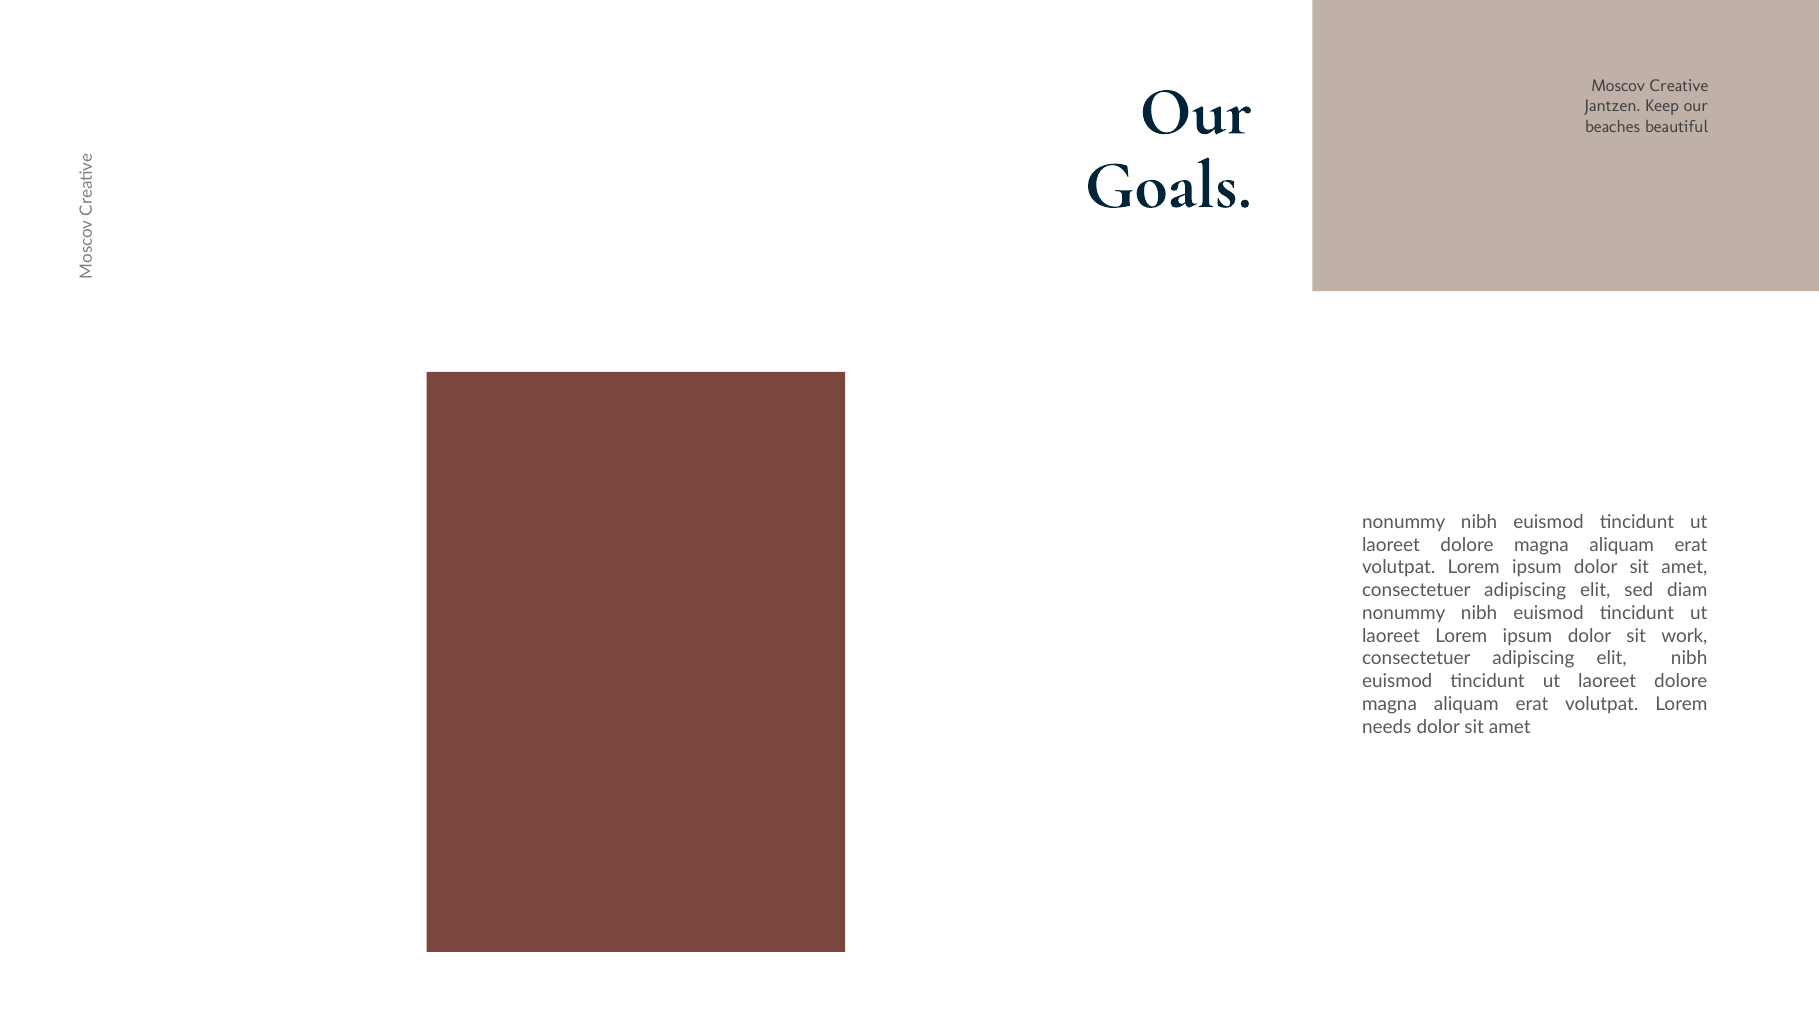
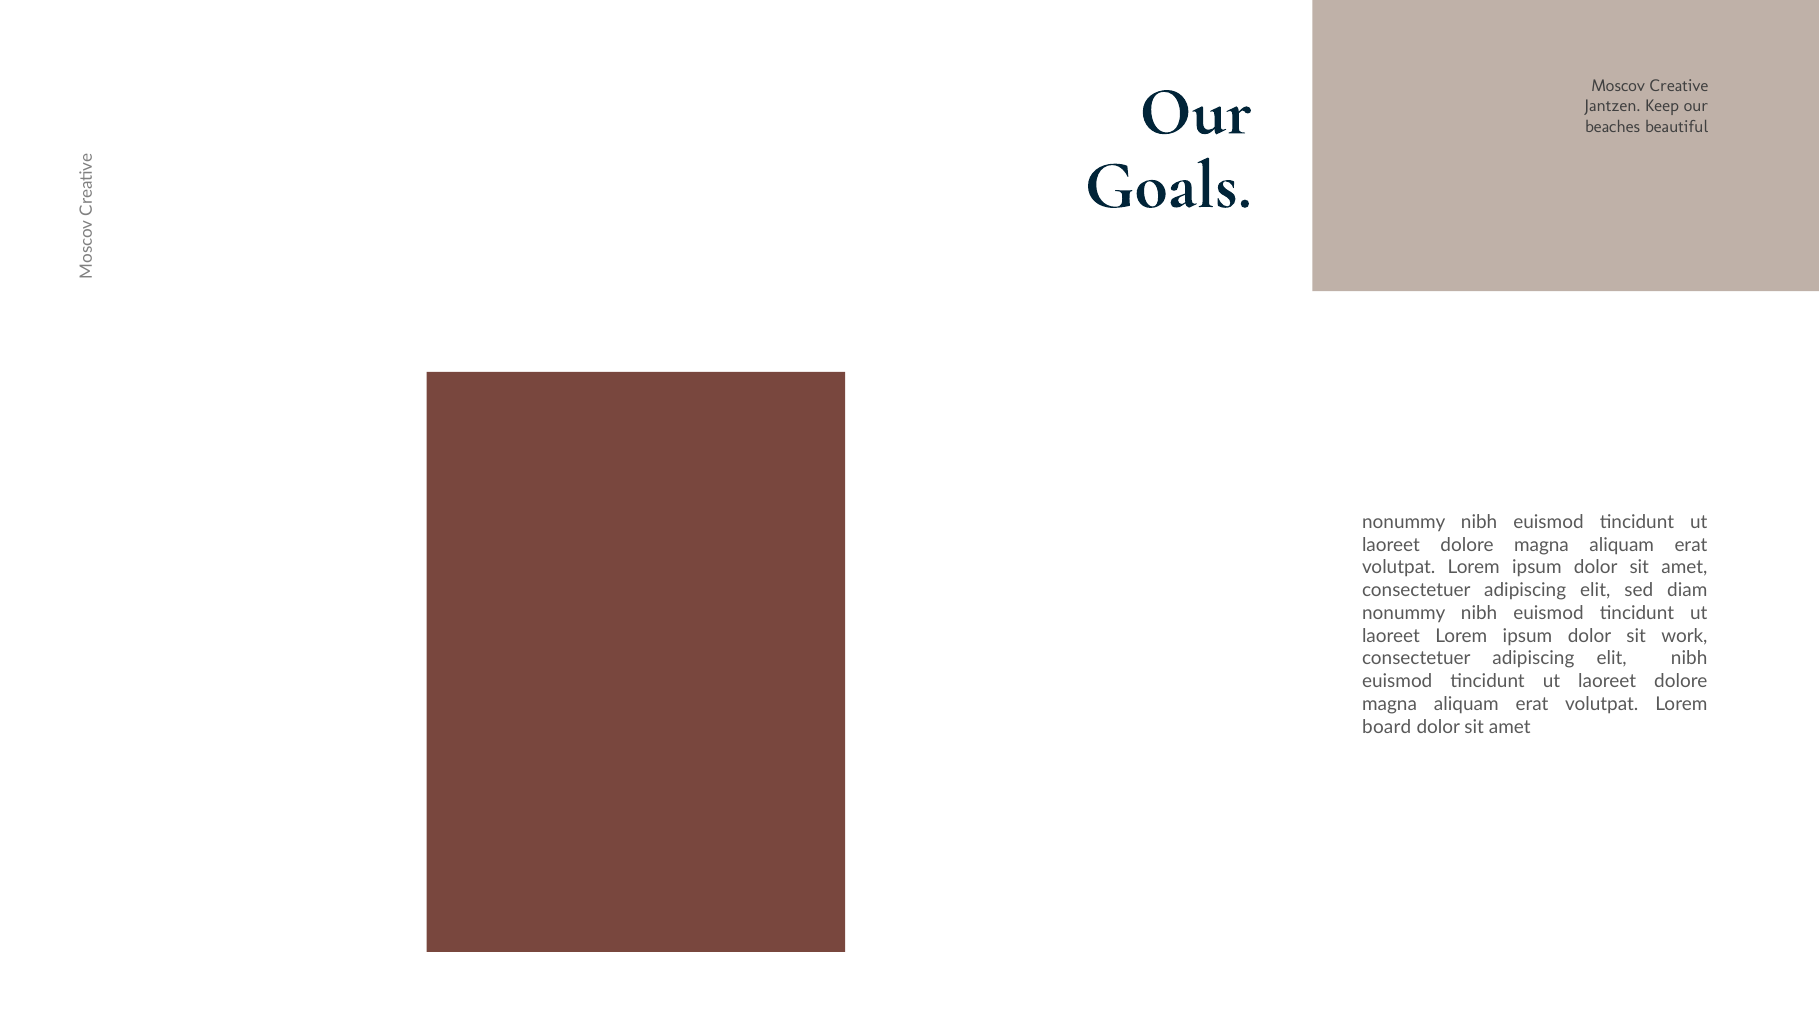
needs: needs -> board
